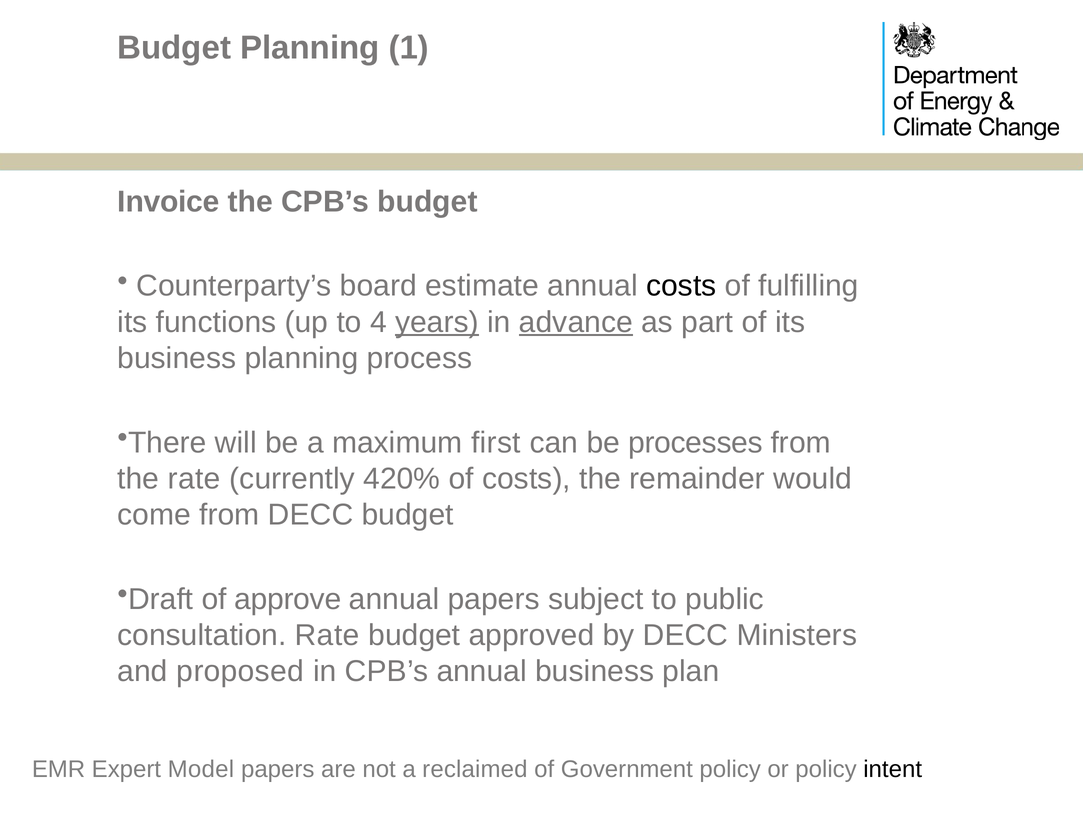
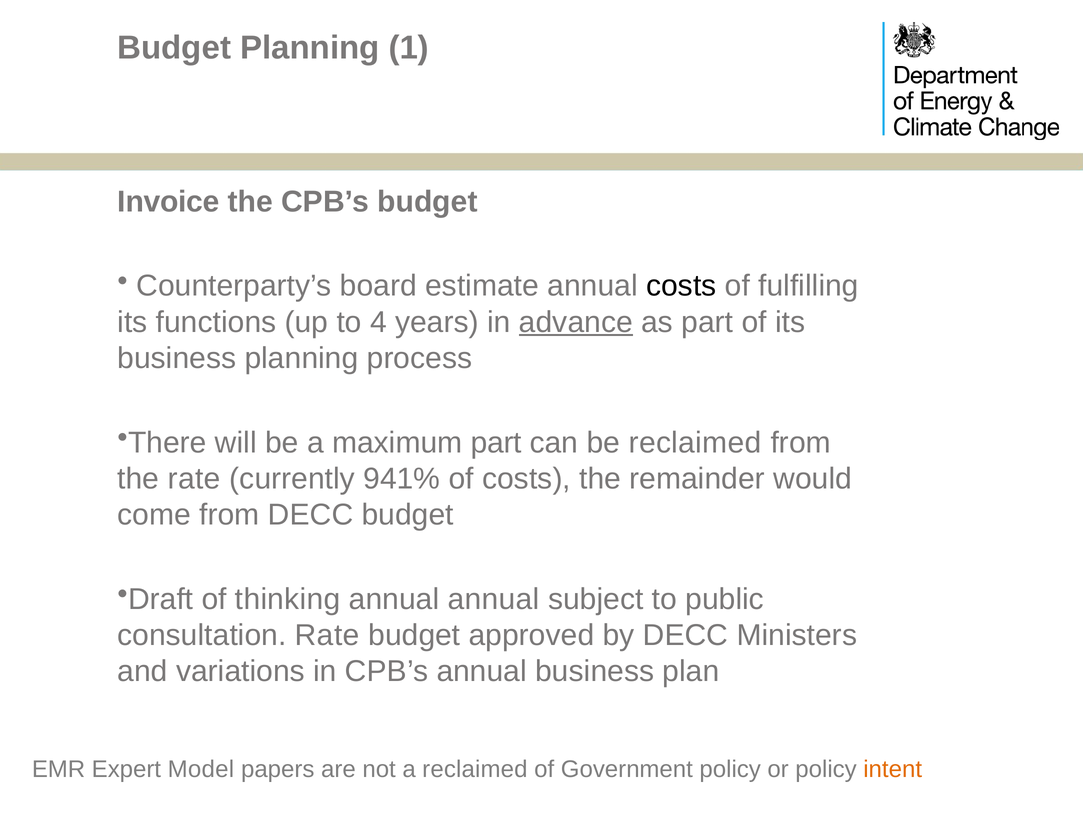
years underline: present -> none
maximum first: first -> part
be processes: processes -> reclaimed
420%: 420% -> 941%
approve: approve -> thinking
annual papers: papers -> annual
proposed: proposed -> variations
intent colour: black -> orange
